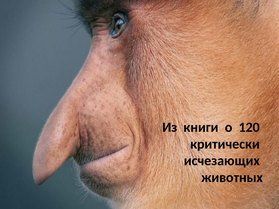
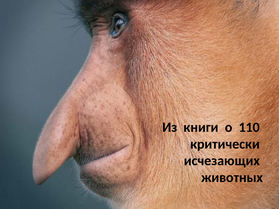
120: 120 -> 110
